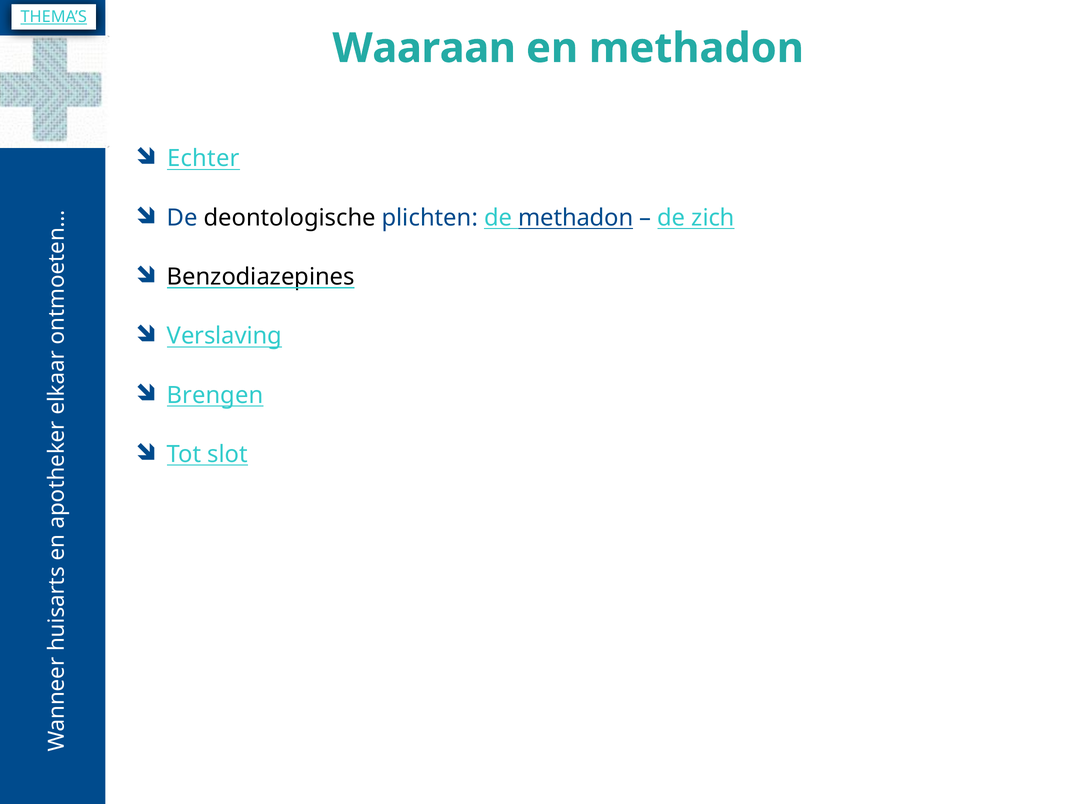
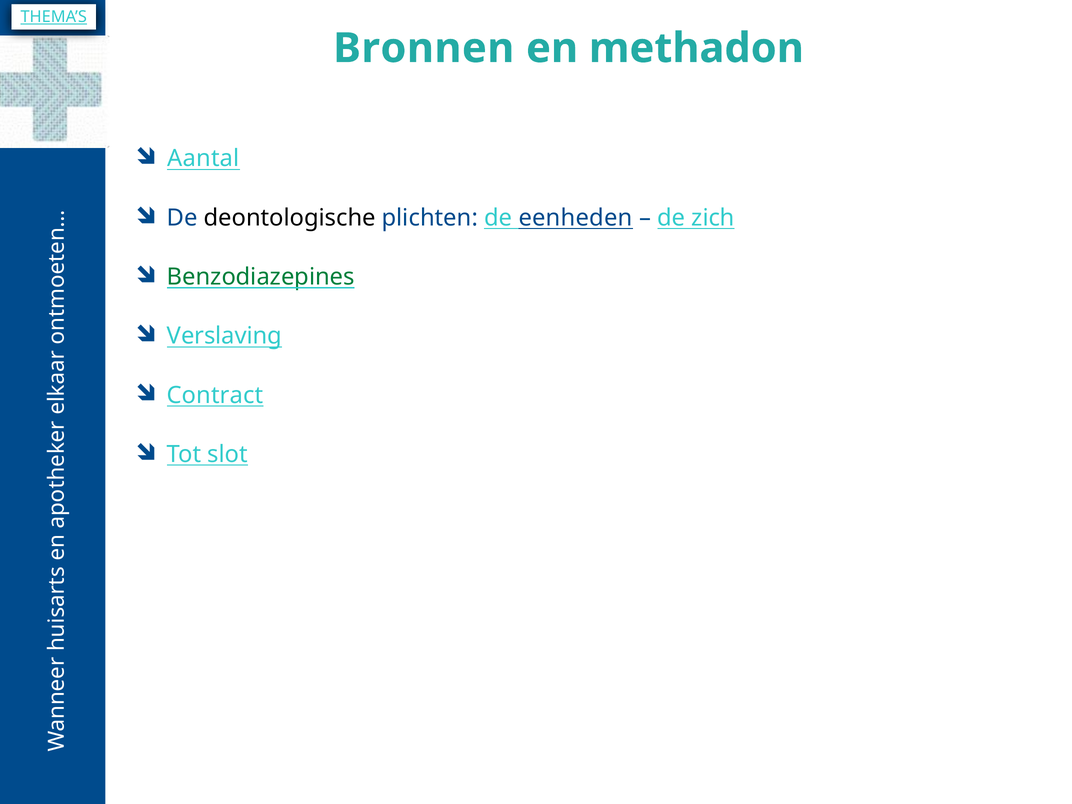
Waaraan: Waaraan -> Bronnen
Echter: Echter -> Aantal
de methadon: methadon -> eenheden
Benzodiazepines colour: black -> green
Brengen: Brengen -> Contract
